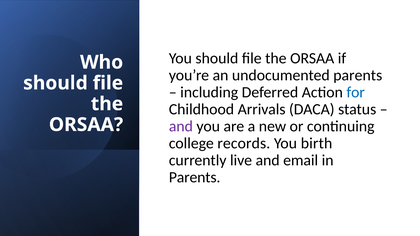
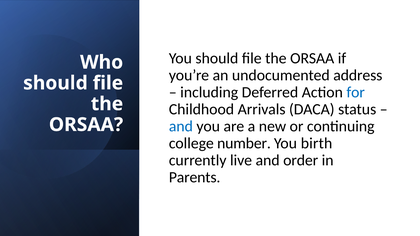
undocumented parents: parents -> address
and at (181, 126) colour: purple -> blue
records: records -> number
email: email -> order
